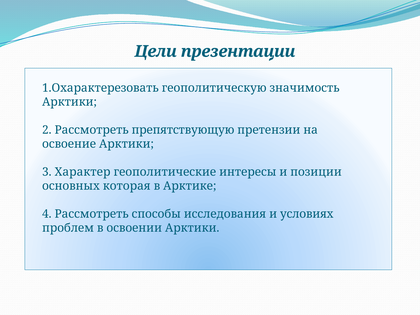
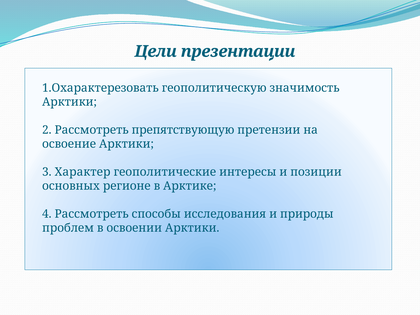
которая: которая -> регионе
условиях: условиях -> природы
